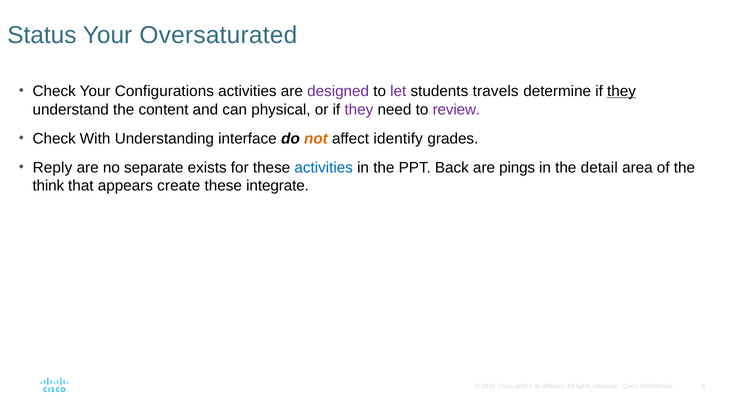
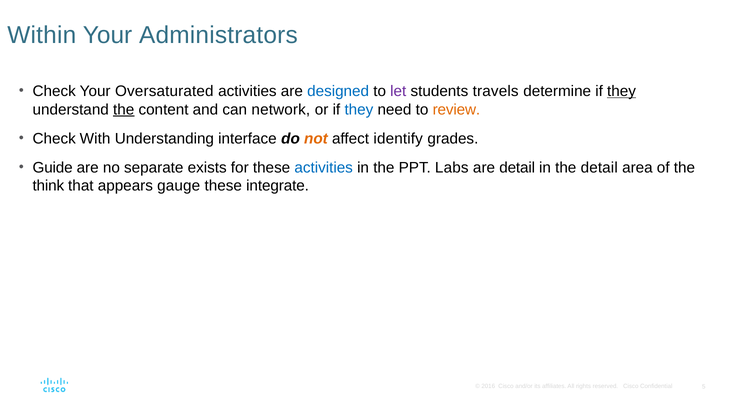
Status: Status -> Within
Oversaturated: Oversaturated -> Administrators
Configurations: Configurations -> Oversaturated
designed colour: purple -> blue
the at (124, 110) underline: none -> present
physical: physical -> network
they at (359, 110) colour: purple -> blue
review colour: purple -> orange
Reply: Reply -> Guide
Back: Back -> Labs
are pings: pings -> detail
create: create -> gauge
